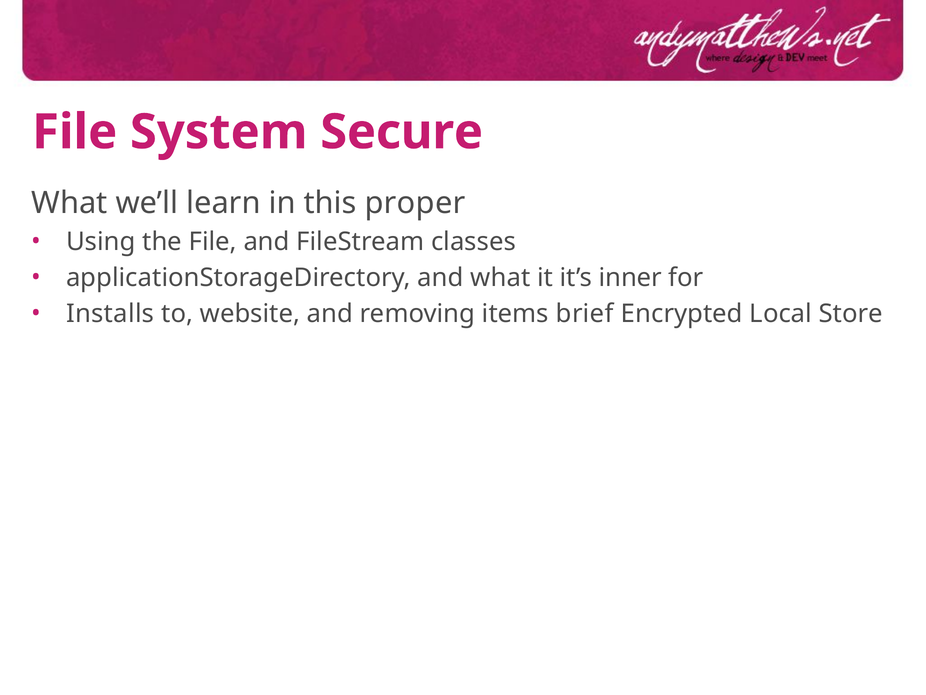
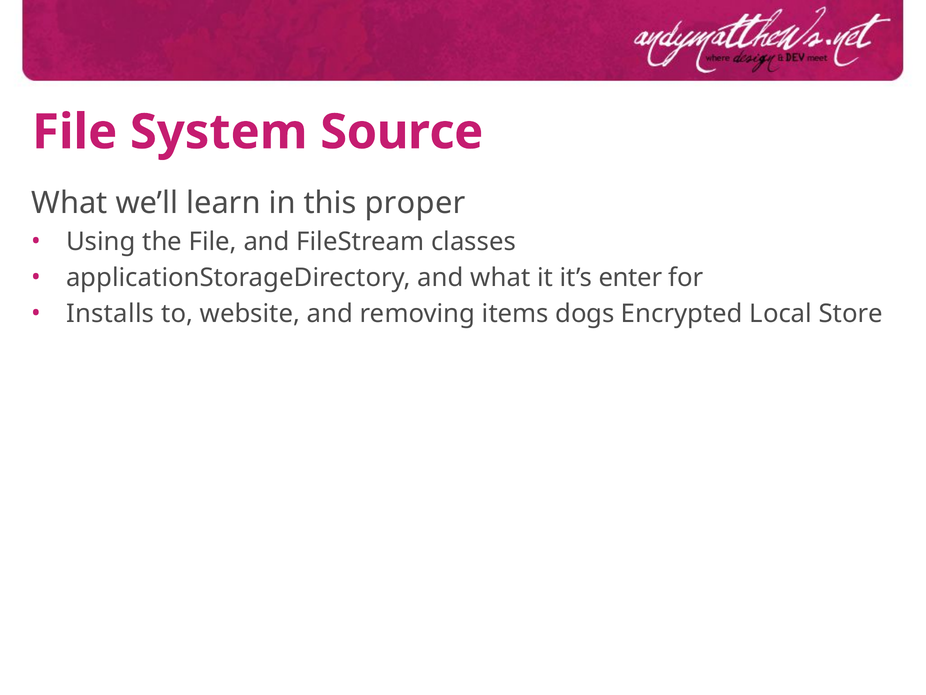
Secure: Secure -> Source
inner: inner -> enter
brief: brief -> dogs
